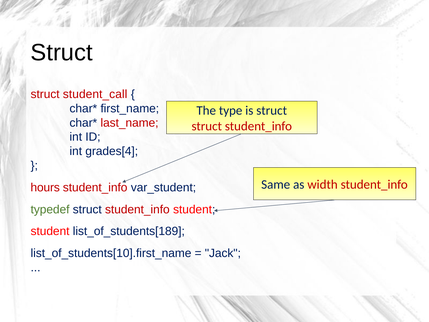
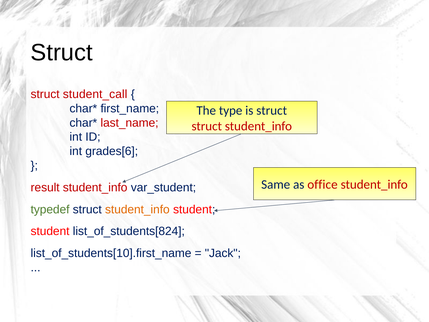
grades[4: grades[4 -> grades[6
width: width -> office
hours: hours -> result
student_info at (137, 209) colour: red -> orange
list_of_students[189: list_of_students[189 -> list_of_students[824
